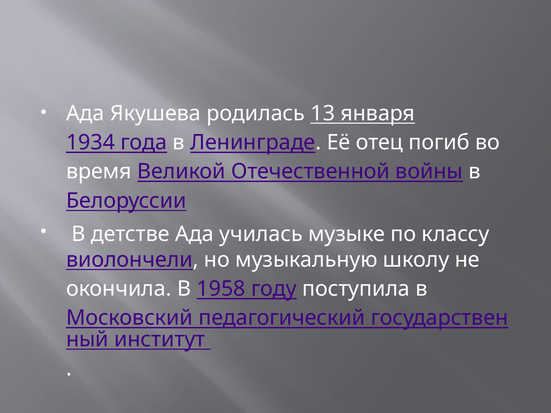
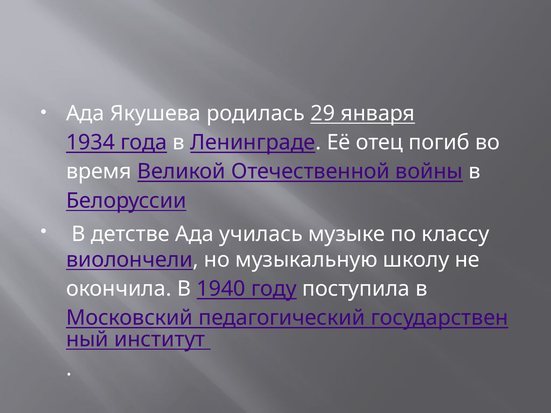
13: 13 -> 29
1958: 1958 -> 1940
